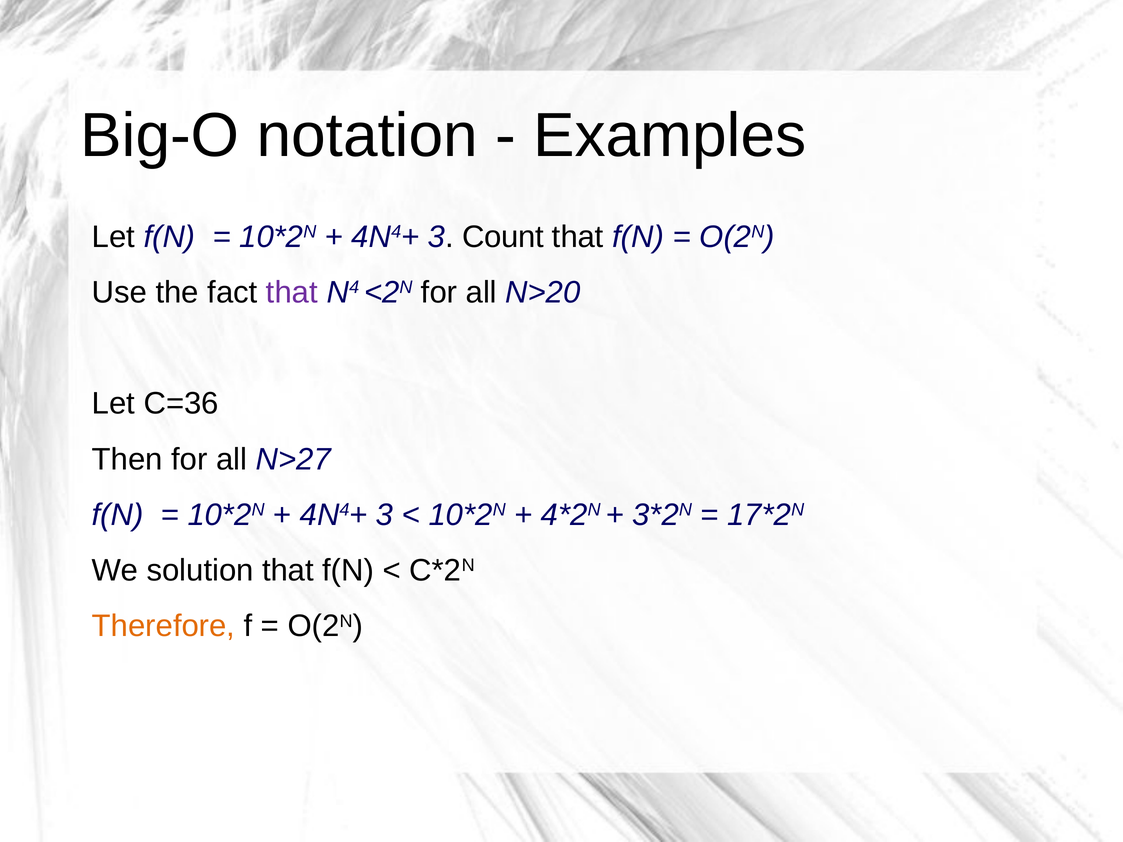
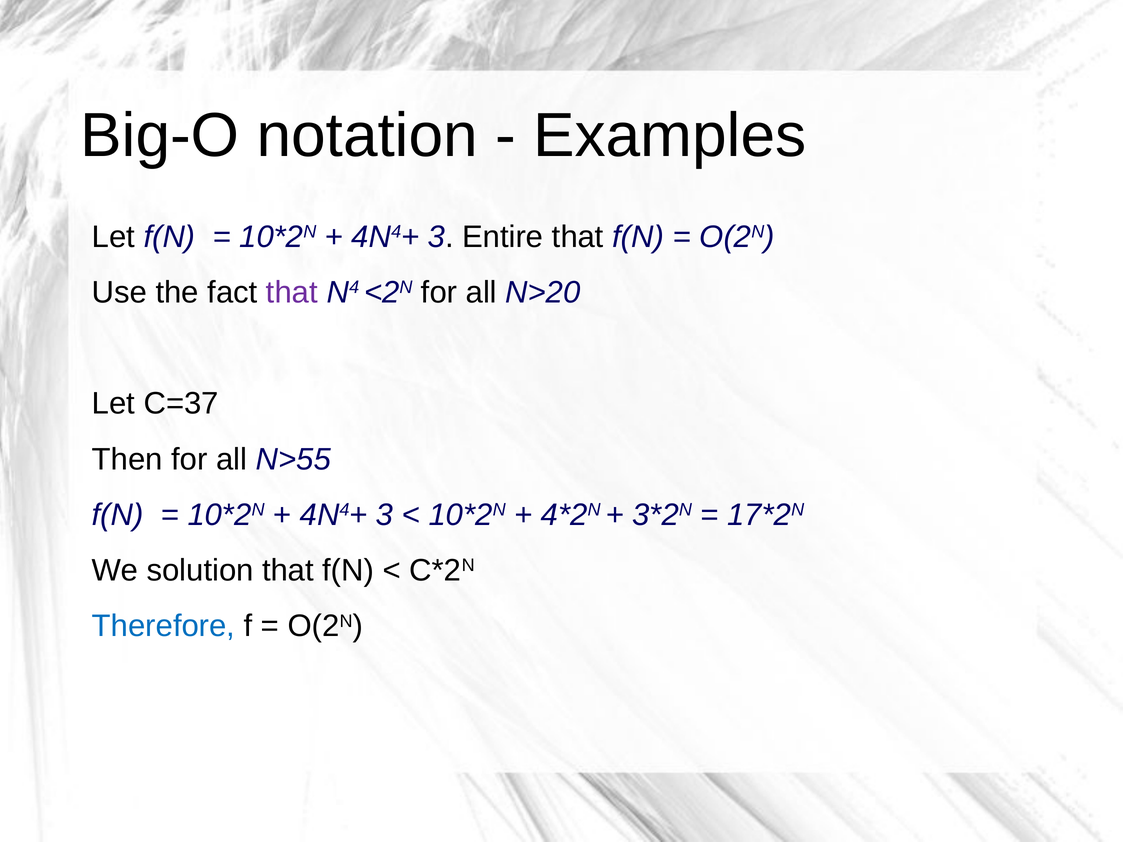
Count: Count -> Entire
C=36: C=36 -> C=37
N>27: N>27 -> N>55
Therefore colour: orange -> blue
